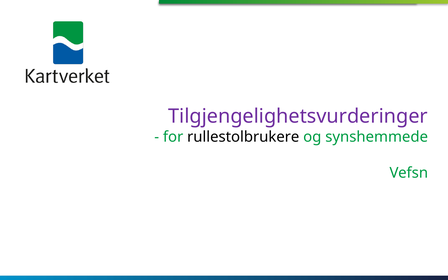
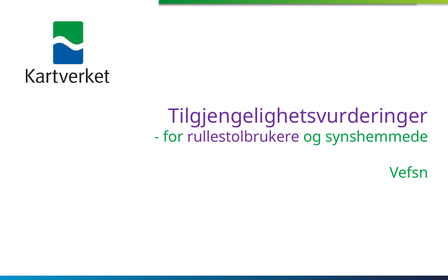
rullestolbrukere colour: black -> purple
